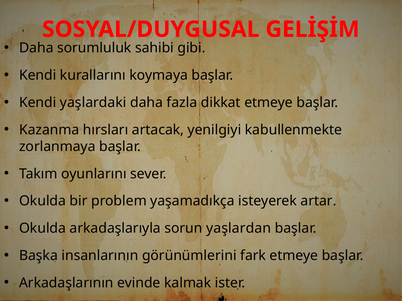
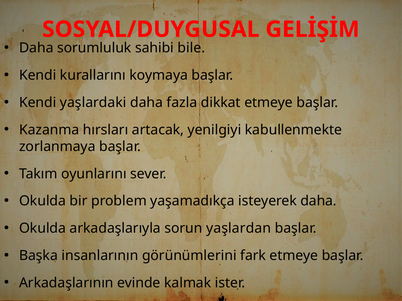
gibi: gibi -> bile
isteyerek artar: artar -> daha
